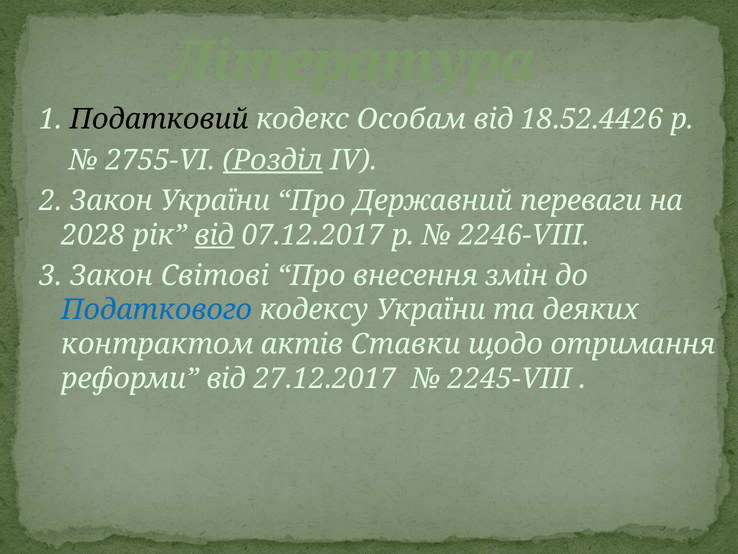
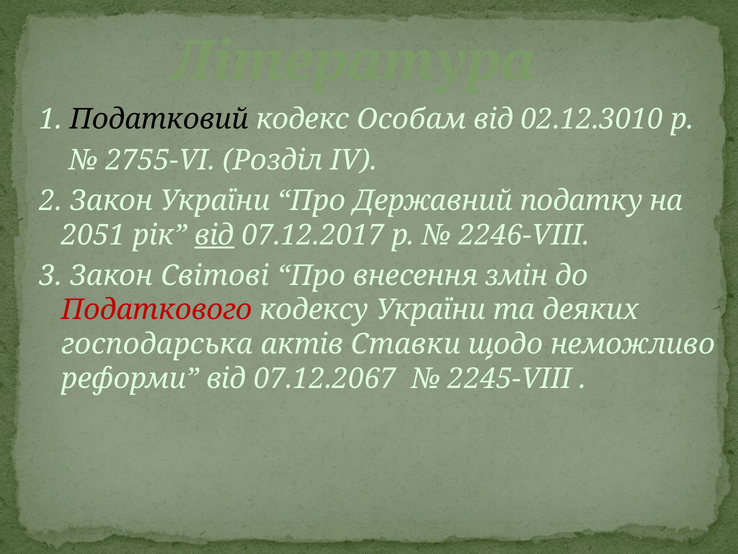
18.52.4426: 18.52.4426 -> 02.12.3010
Розділ underline: present -> none
переваги: переваги -> податку
2028: 2028 -> 2051
Податкового colour: blue -> red
контрактом: контрактом -> господарська
отримання: отримання -> неможливо
27.12.2017: 27.12.2017 -> 07.12.2067
